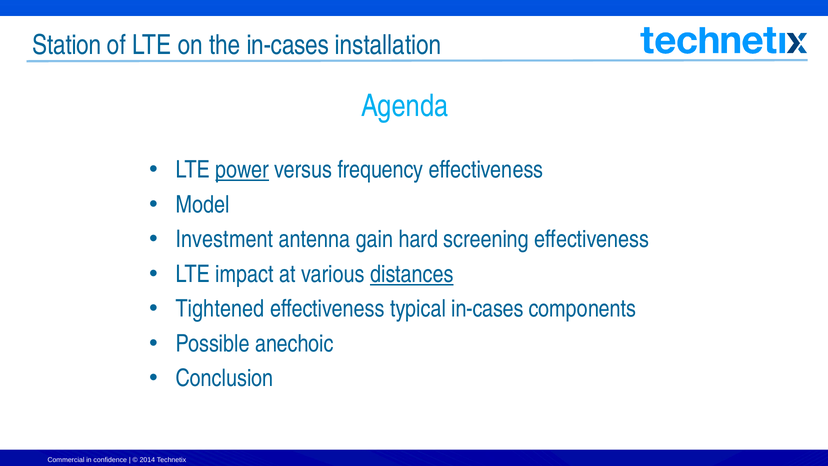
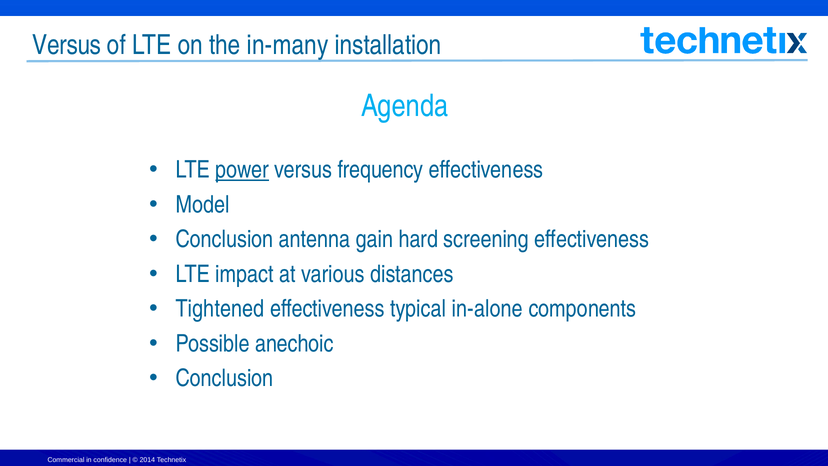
Station at (67, 45): Station -> Versus
the in-cases: in-cases -> in-many
Investment at (225, 239): Investment -> Conclusion
distances underline: present -> none
typical in-cases: in-cases -> in-alone
